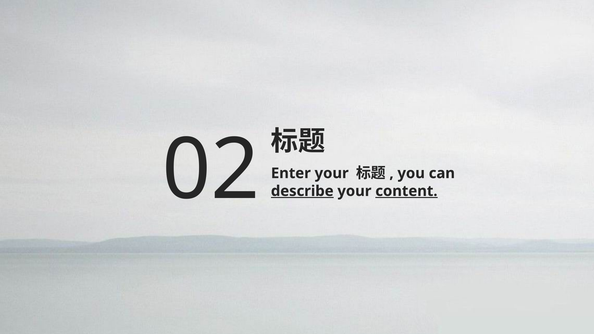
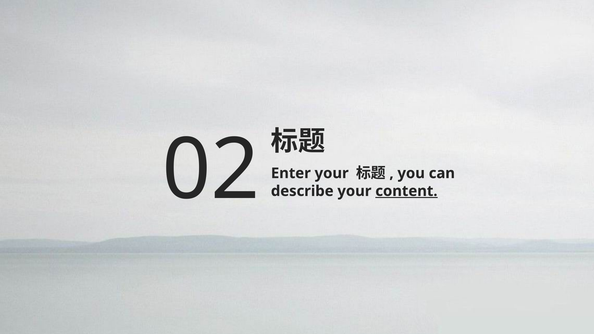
describe underline: present -> none
